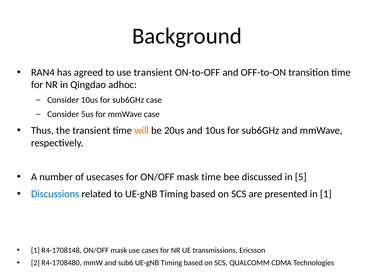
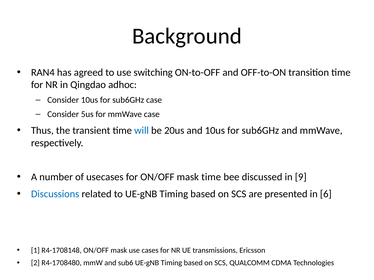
use transient: transient -> switching
will colour: orange -> blue
5: 5 -> 9
in 1: 1 -> 6
